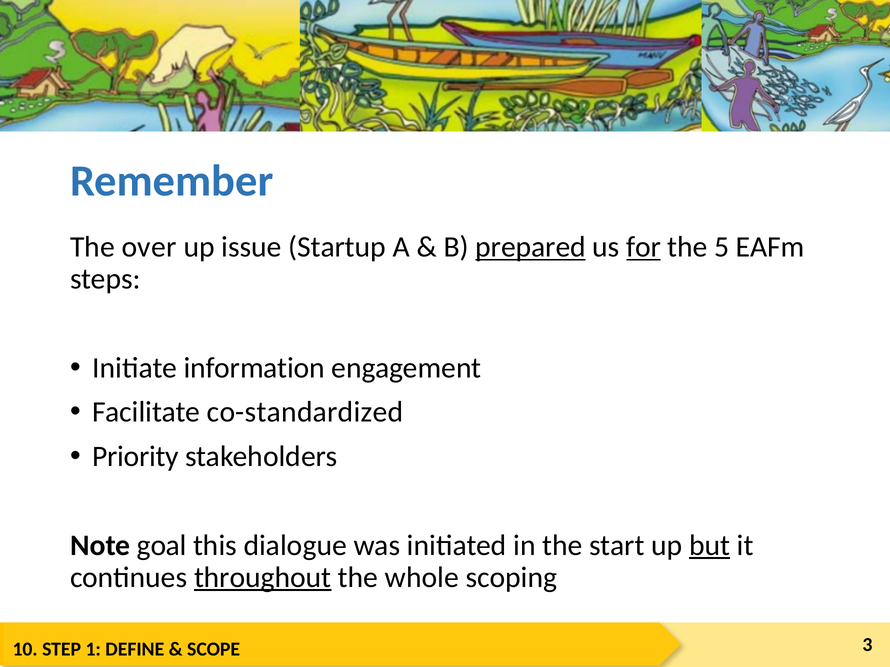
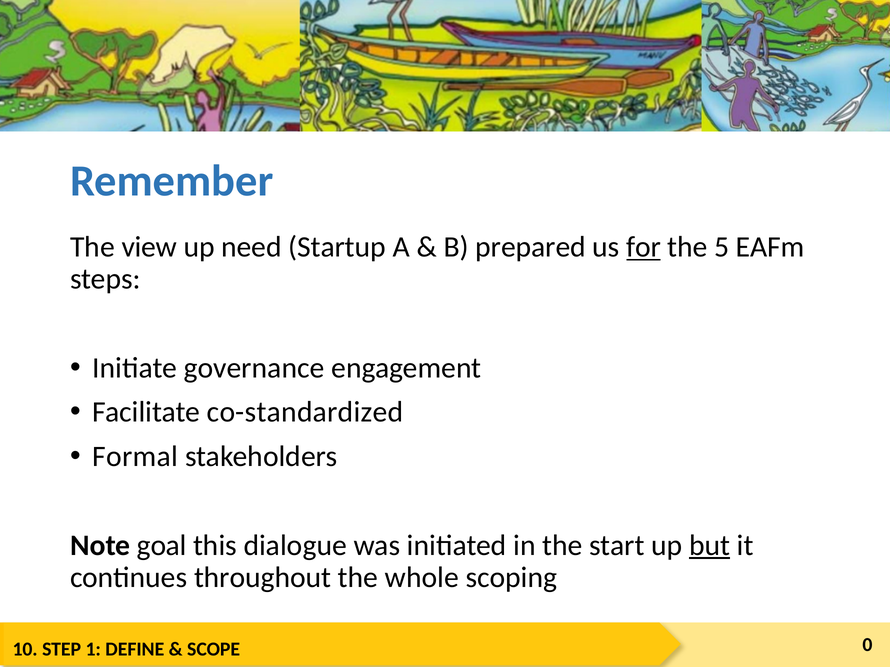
over: over -> view
issue: issue -> need
prepared underline: present -> none
information: information -> governance
Priority: Priority -> Formal
throughout underline: present -> none
3: 3 -> 0
